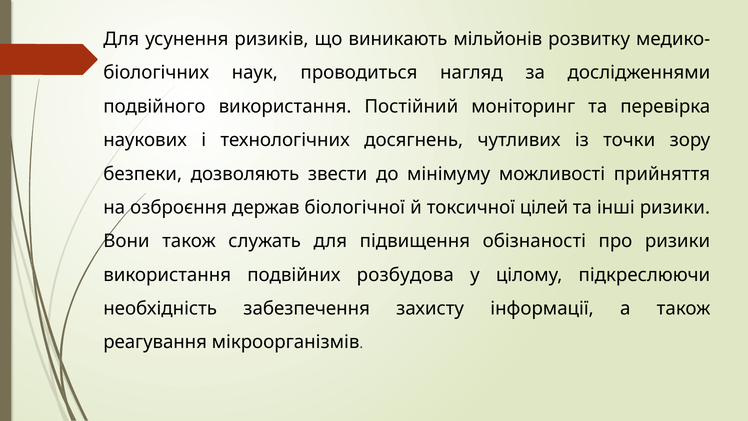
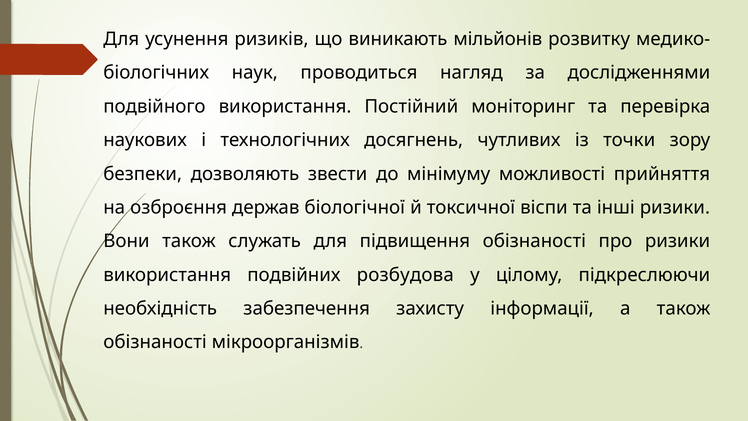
цілей: цілей -> віспи
реагування at (155, 342): реагування -> обізнаності
